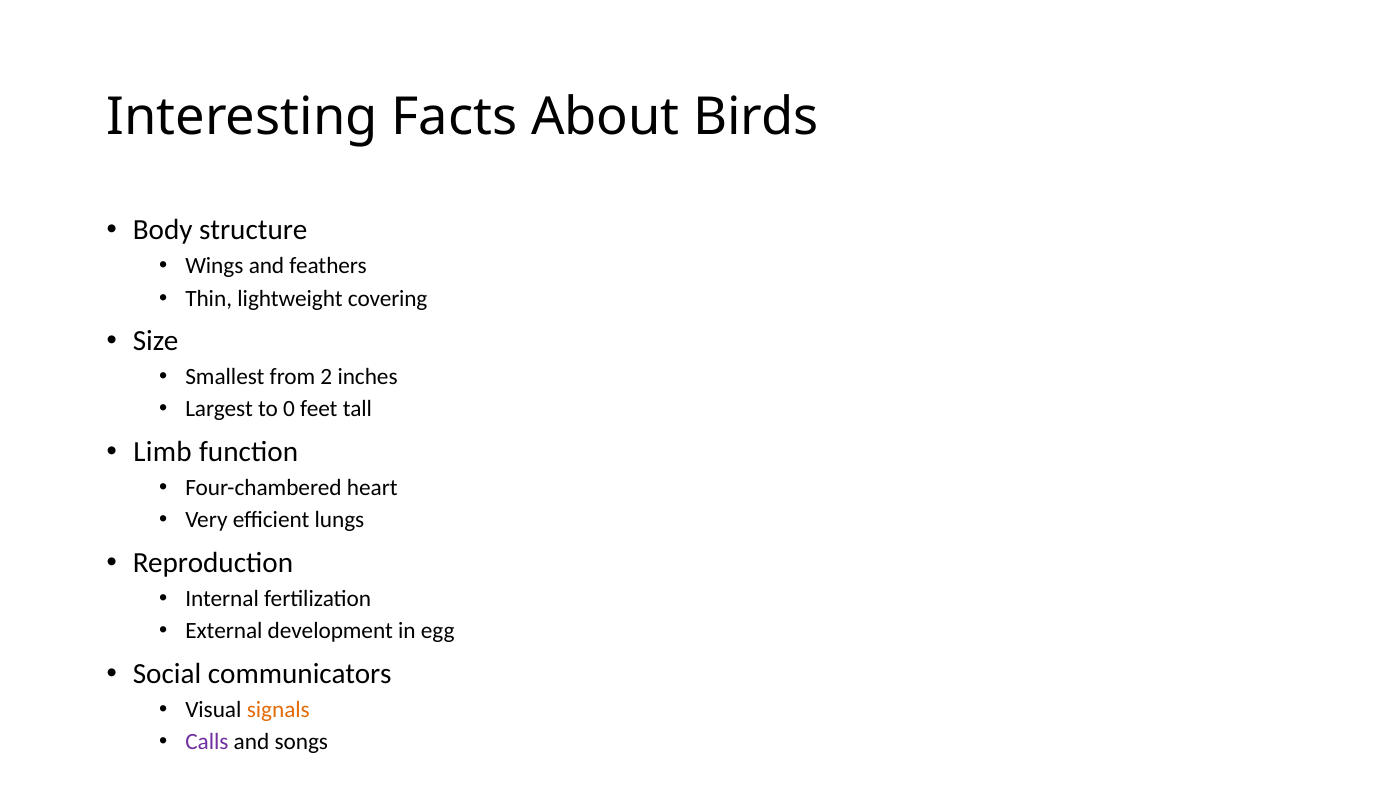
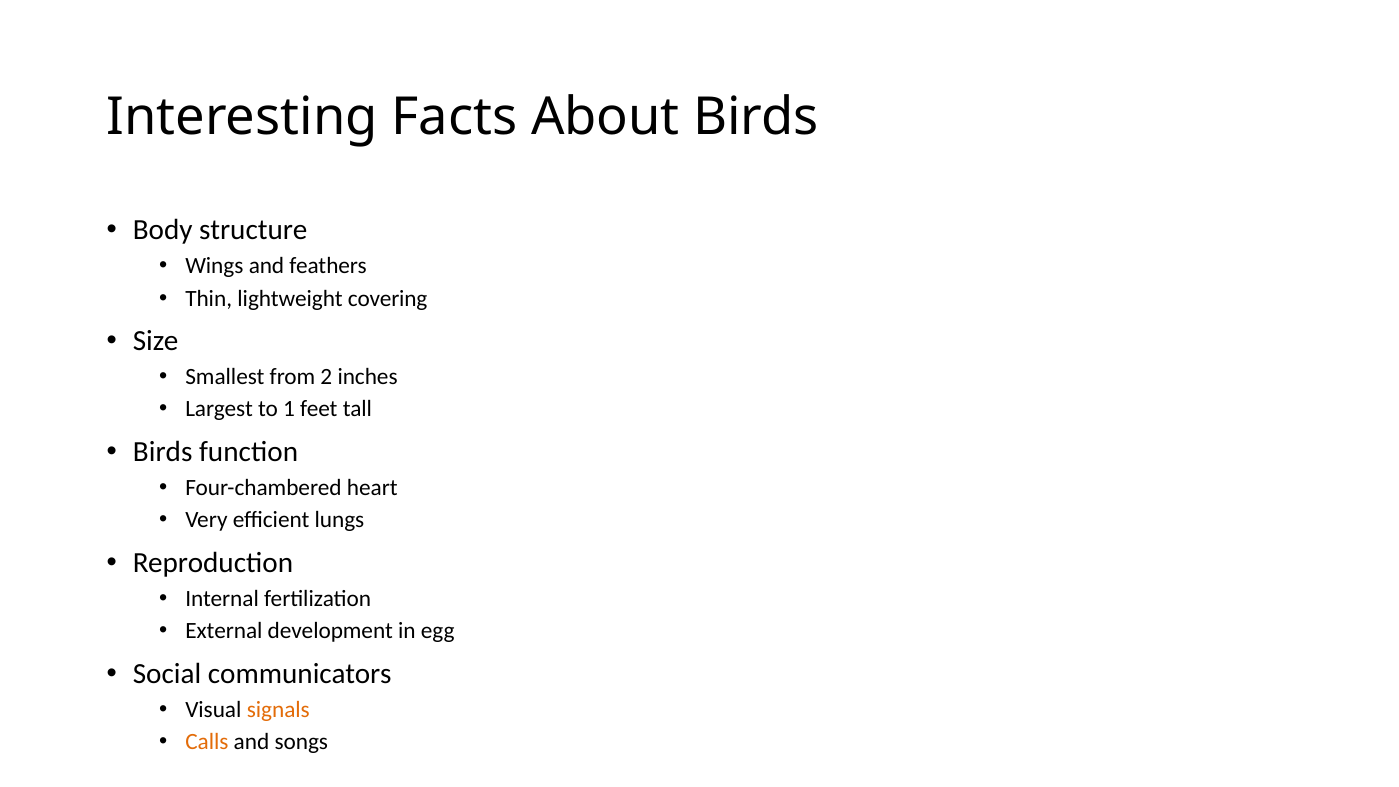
0: 0 -> 1
Limb at (163, 452): Limb -> Birds
Calls colour: purple -> orange
